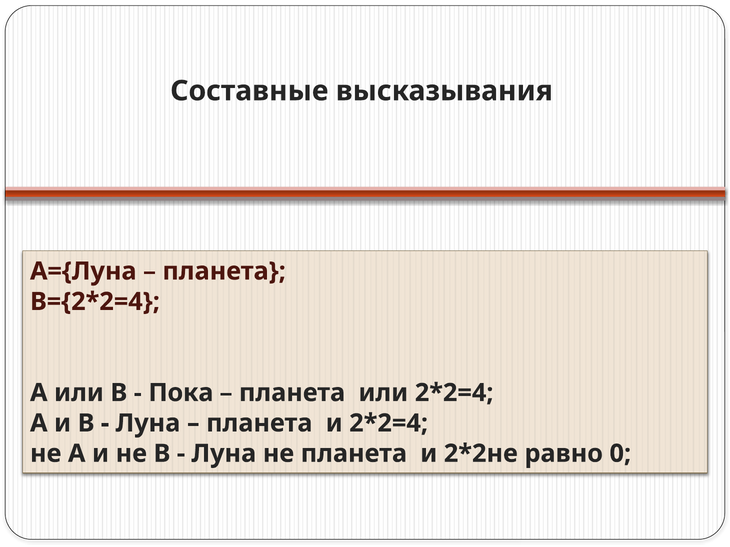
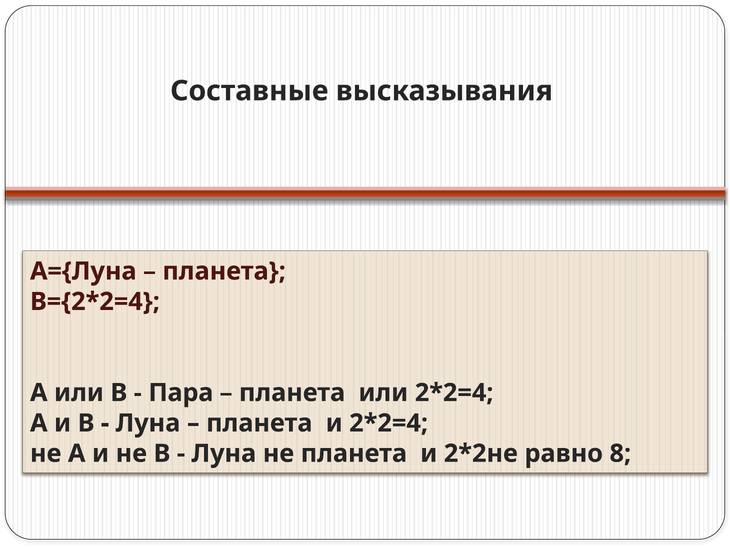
Пока: Пока -> Пара
0: 0 -> 8
